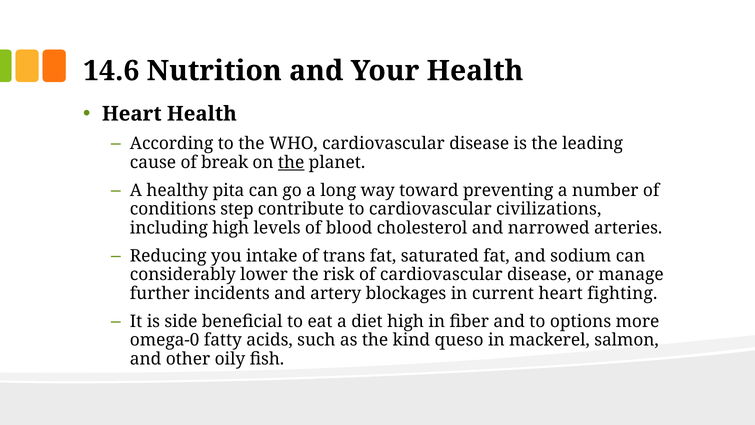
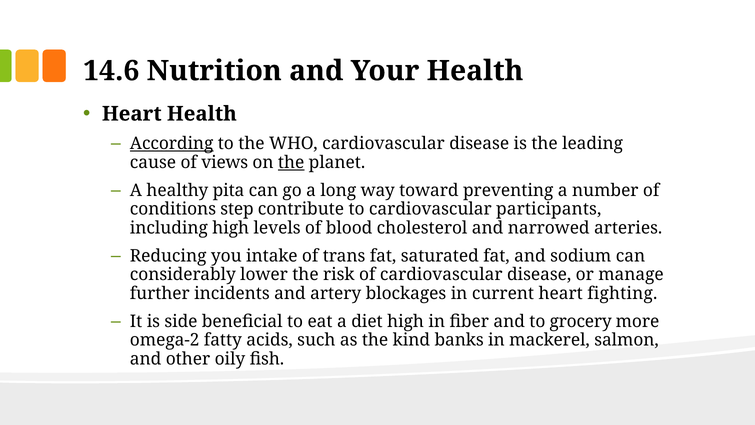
According underline: none -> present
break: break -> views
civilizations: civilizations -> participants
options: options -> grocery
omega-0: omega-0 -> omega-2
queso: queso -> banks
